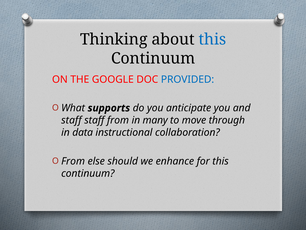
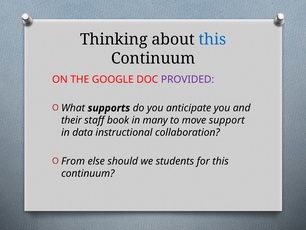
PROVIDED colour: blue -> purple
staff at (71, 120): staff -> their
staff from: from -> book
through: through -> support
enhance: enhance -> students
